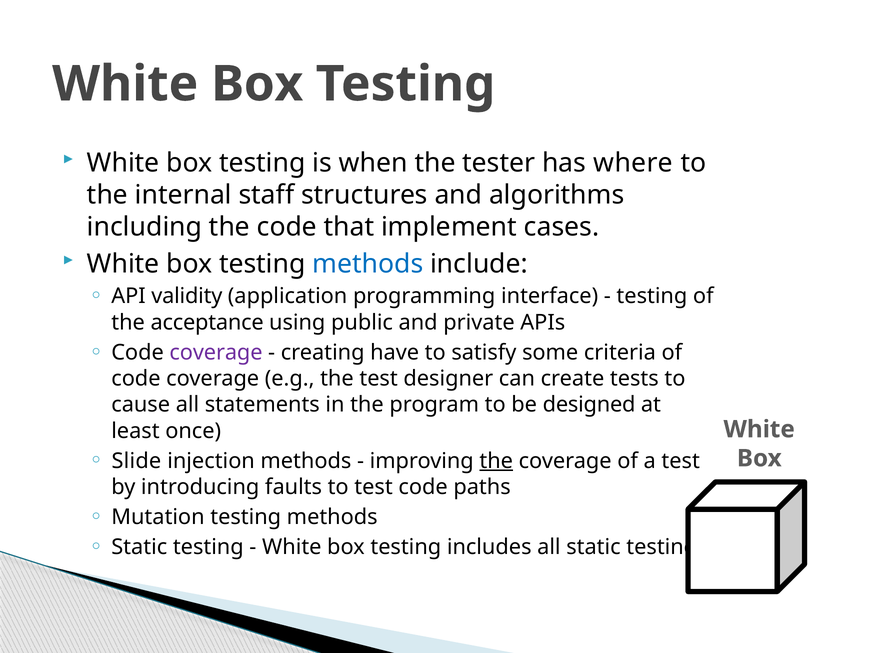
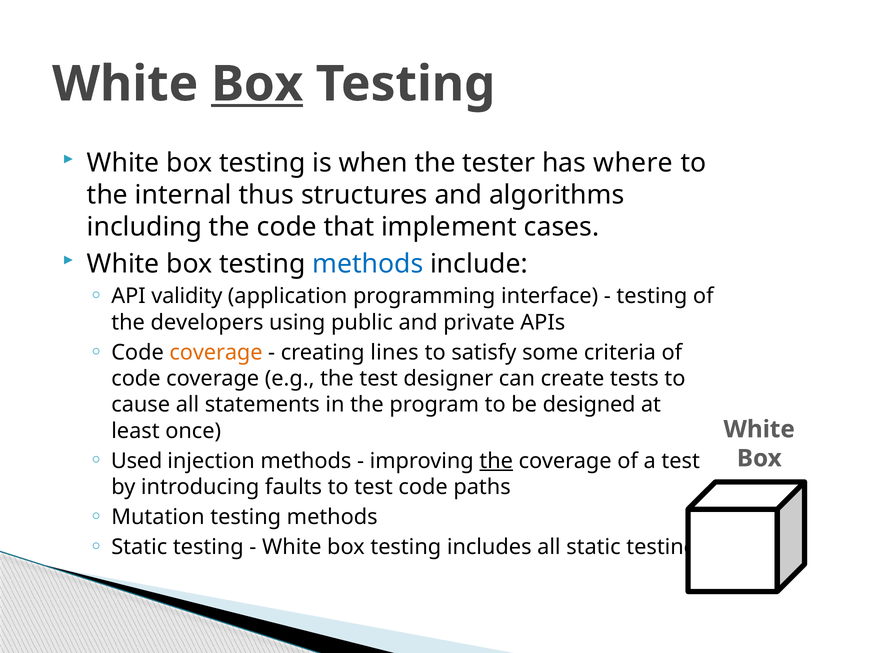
Box at (257, 84) underline: none -> present
staff: staff -> thus
acceptance: acceptance -> developers
coverage at (216, 353) colour: purple -> orange
have: have -> lines
Slide: Slide -> Used
